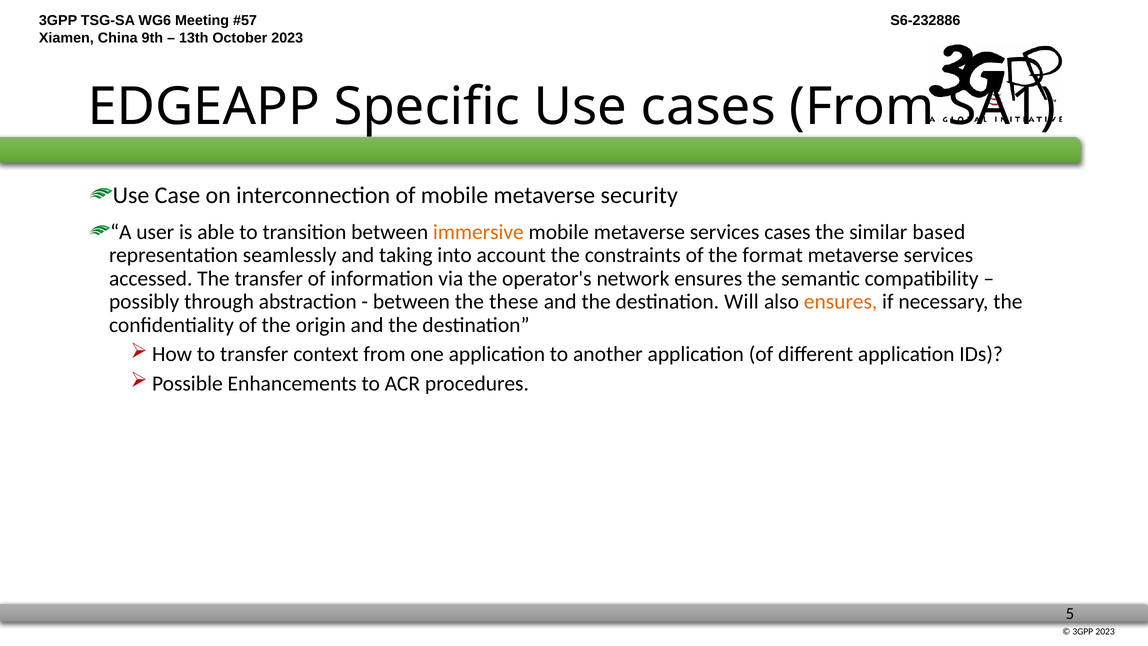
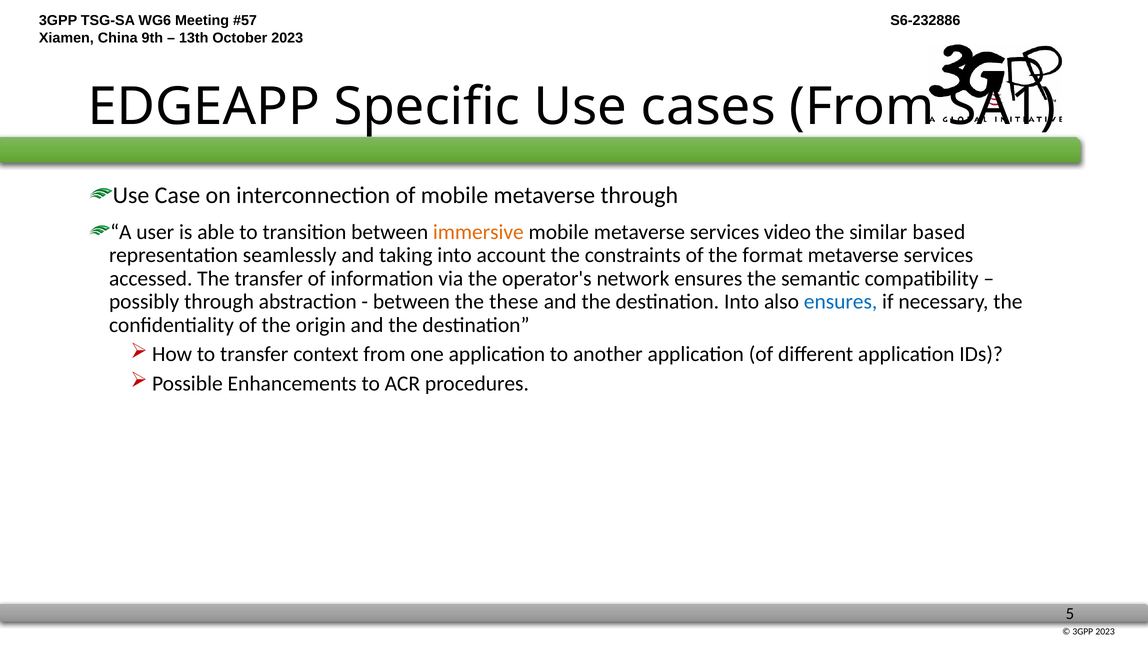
metaverse security: security -> through
services cases: cases -> video
destination Will: Will -> Into
ensures at (841, 302) colour: orange -> blue
